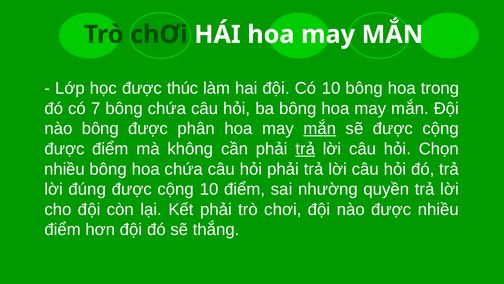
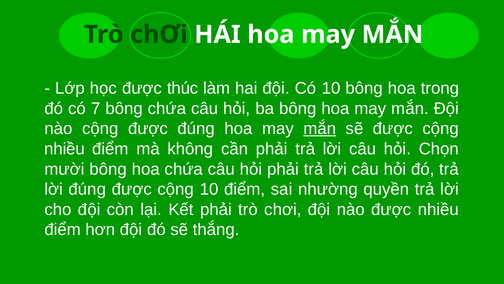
nào bông: bông -> cộng
được phân: phân -> đúng
được at (64, 149): được -> nhiều
trả at (305, 149) underline: present -> none
nhiều at (65, 169): nhiều -> mười
